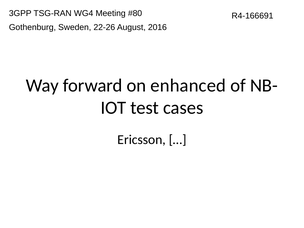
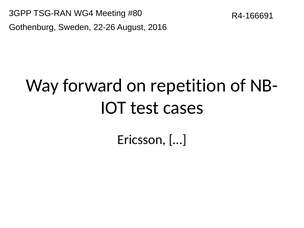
enhanced: enhanced -> repetition
